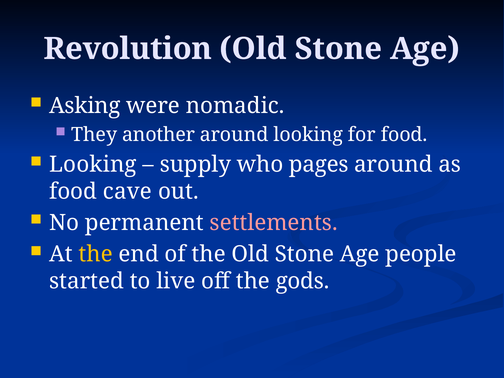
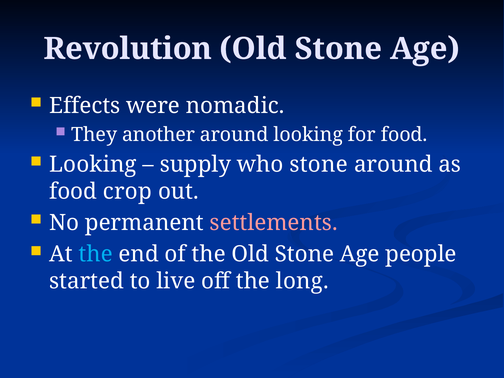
Asking: Asking -> Effects
who pages: pages -> stone
cave: cave -> crop
the at (96, 254) colour: yellow -> light blue
gods: gods -> long
